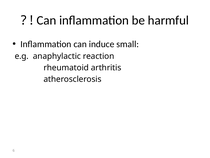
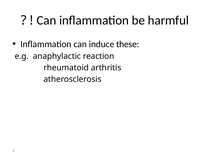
small: small -> these
